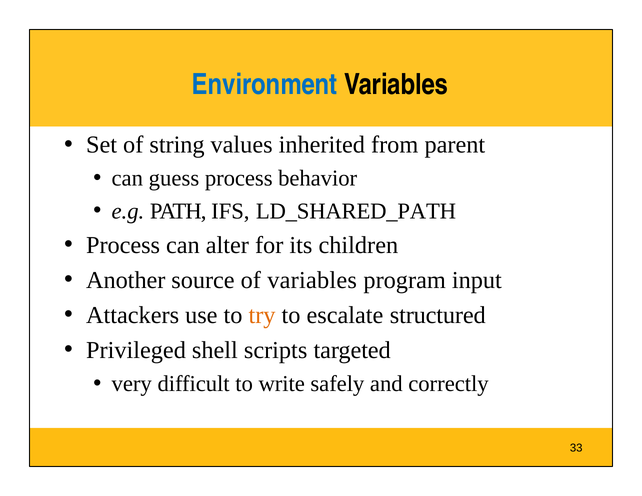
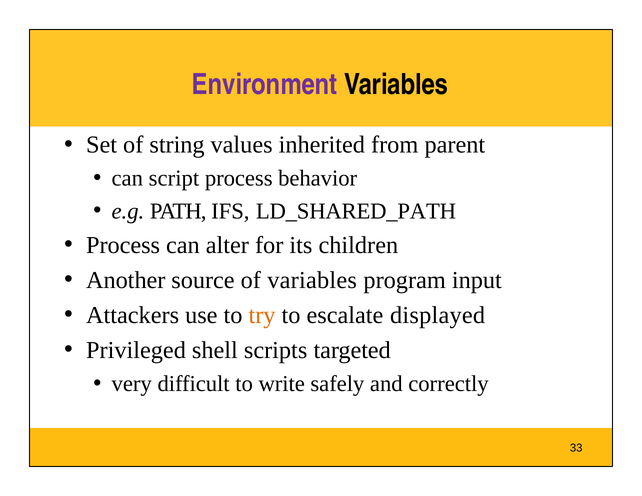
Environment colour: blue -> purple
guess: guess -> script
structured: structured -> displayed
